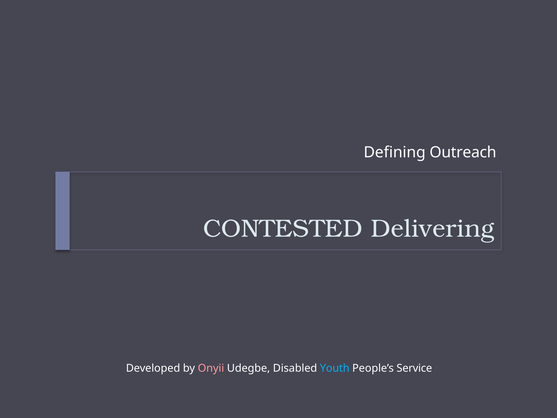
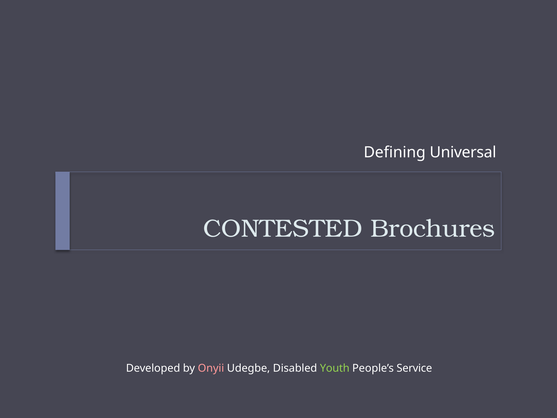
Outreach: Outreach -> Universal
Delivering: Delivering -> Brochures
Youth colour: light blue -> light green
